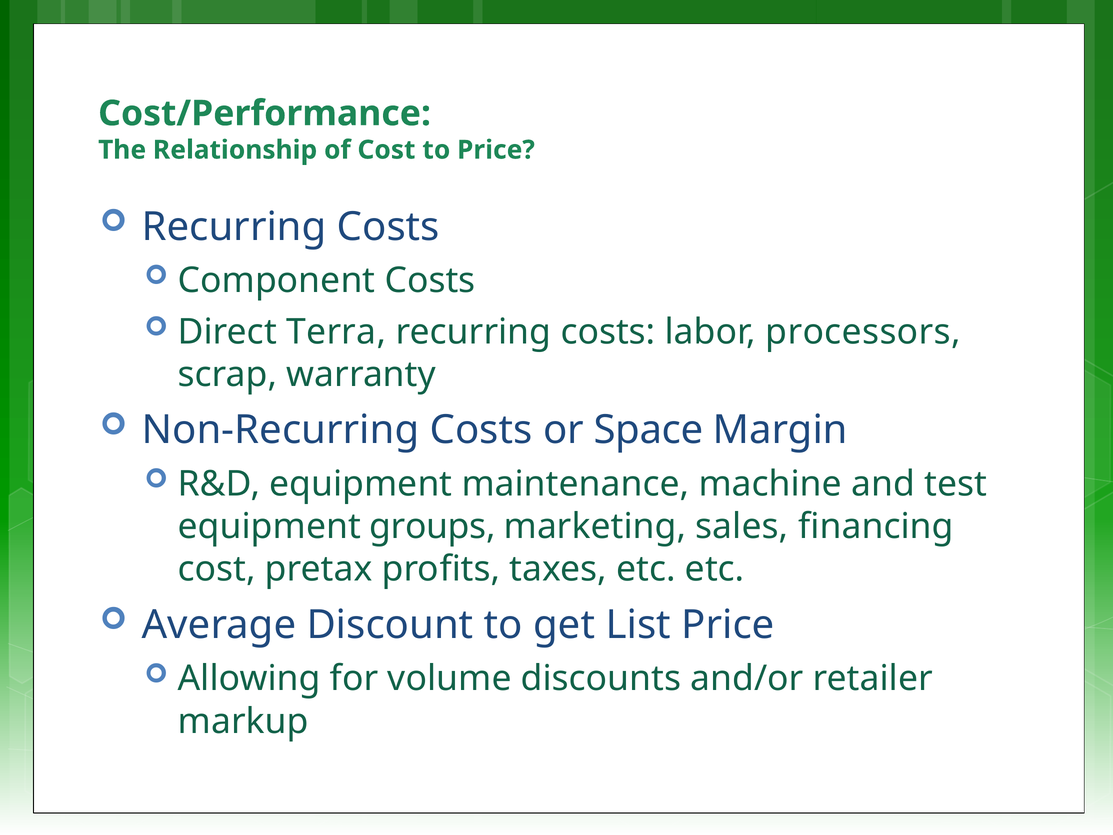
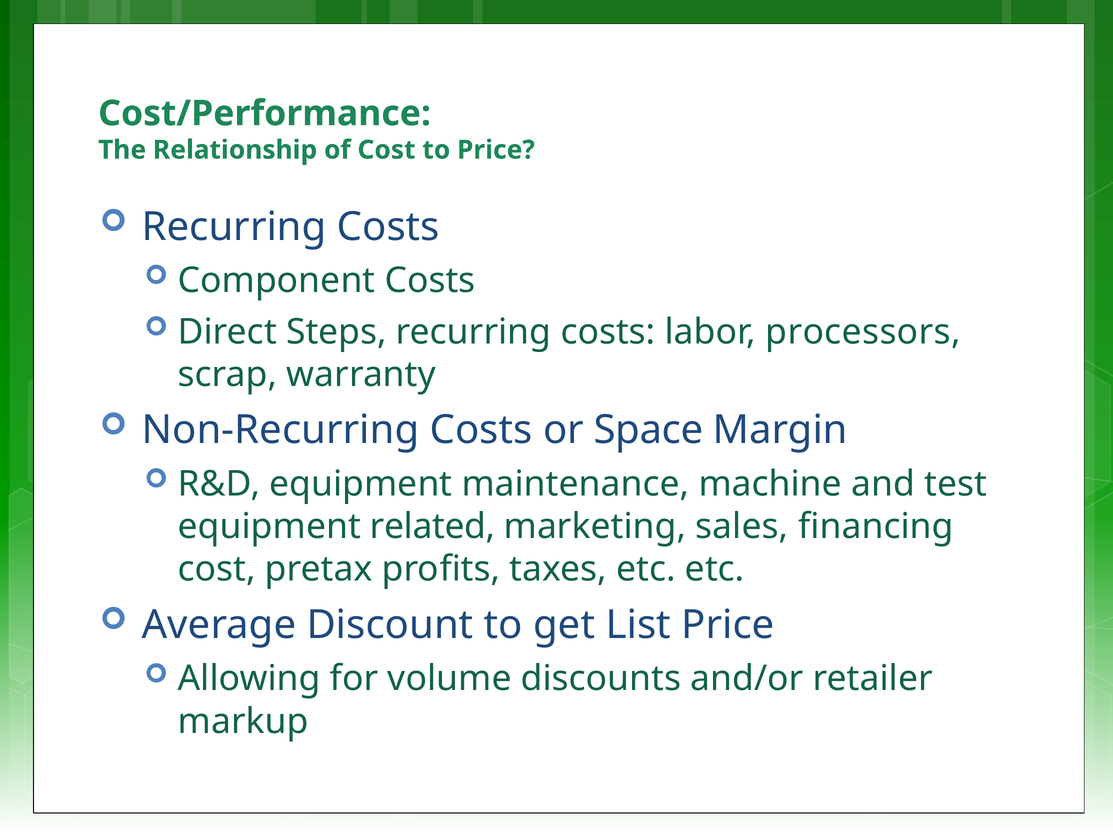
Terra: Terra -> Steps
groups: groups -> related
